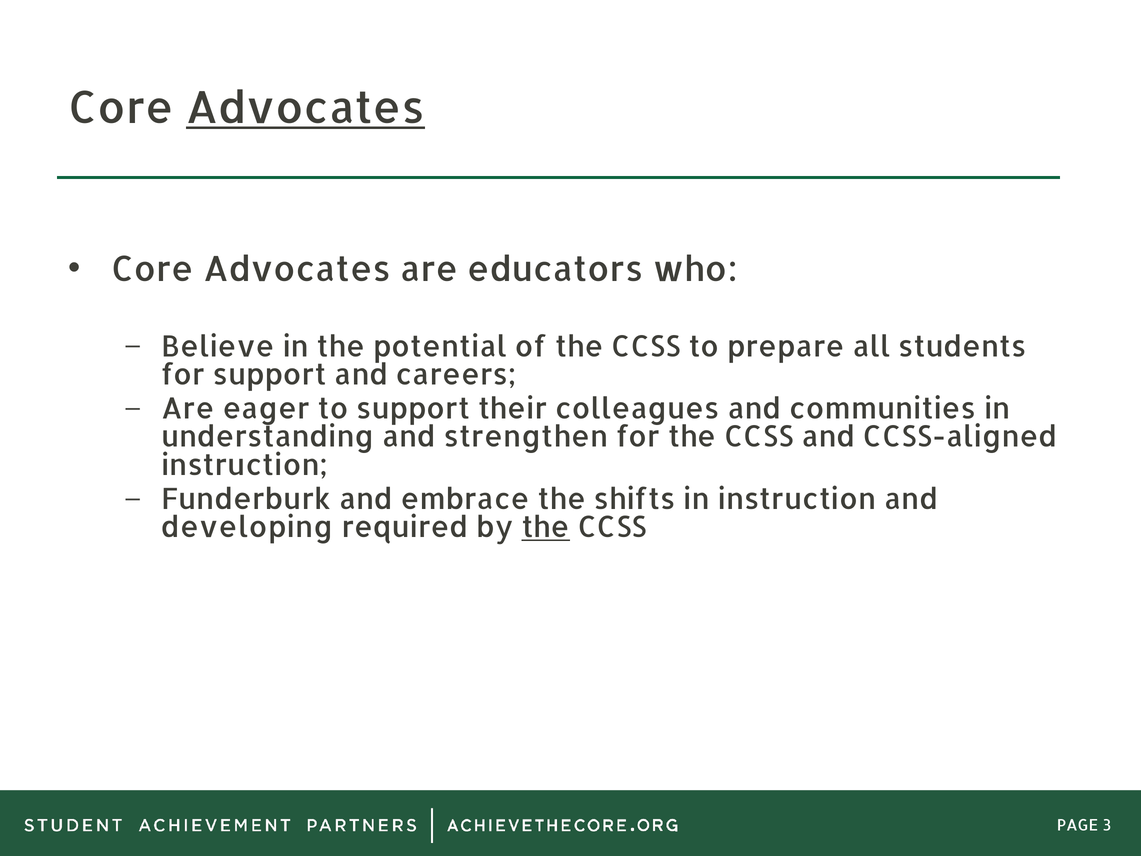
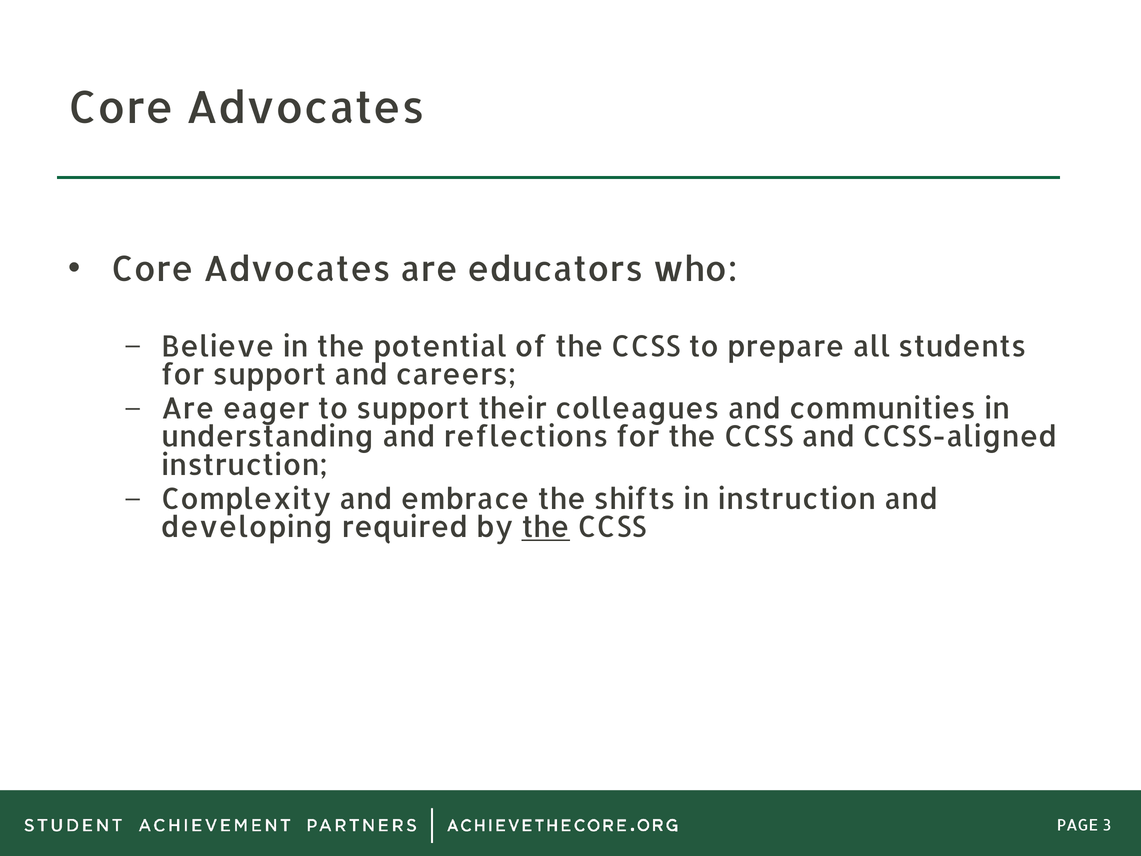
Advocates at (305, 109) underline: present -> none
strengthen: strengthen -> reflections
Funderburk: Funderburk -> Complexity
